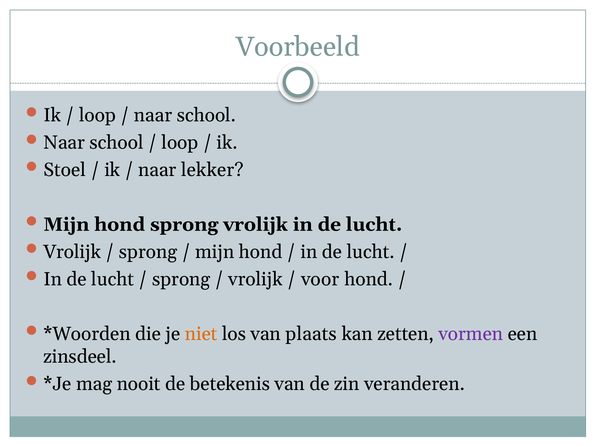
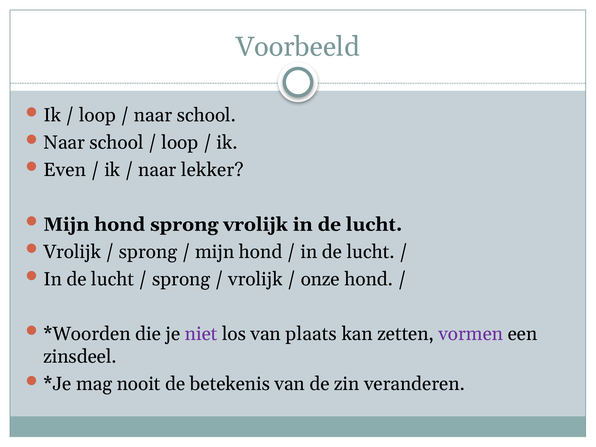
Stoel: Stoel -> Even
voor: voor -> onze
niet colour: orange -> purple
